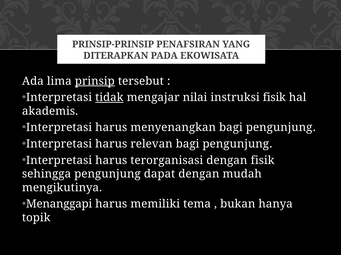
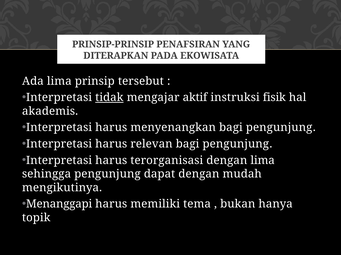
prinsip underline: present -> none
nilai: nilai -> aktif
dengan fisik: fisik -> lima
